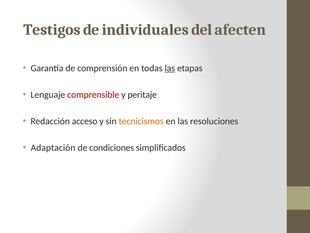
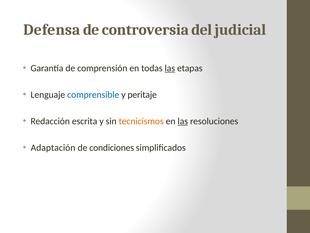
Testigos: Testigos -> Defensa
individuales: individuales -> controversia
afecten: afecten -> judicial
comprensible colour: red -> blue
acceso: acceso -> escrita
las at (183, 121) underline: none -> present
